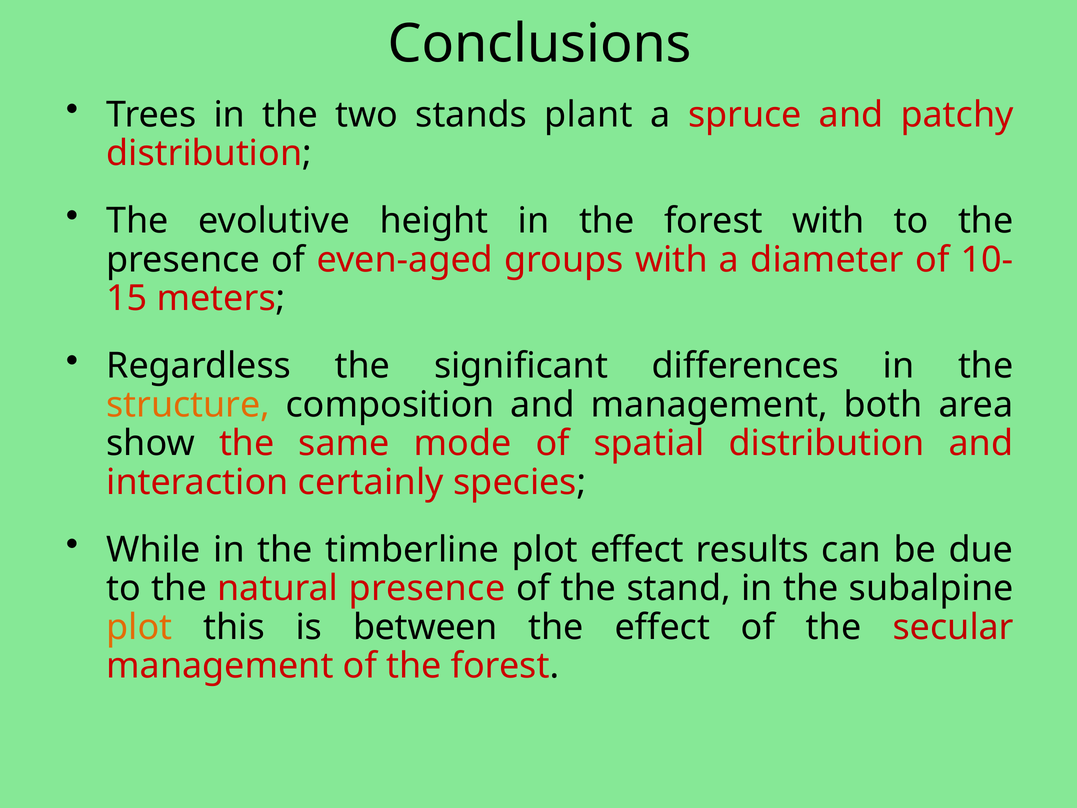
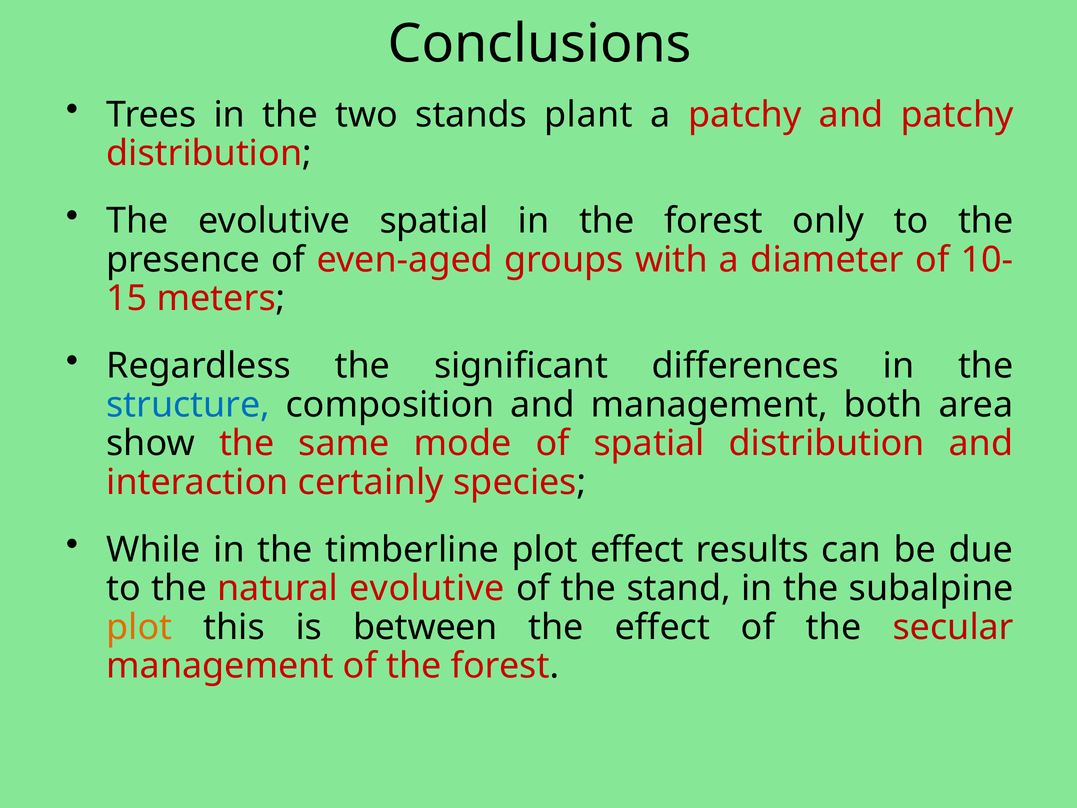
a spruce: spruce -> patchy
evolutive height: height -> spatial
forest with: with -> only
structure colour: orange -> blue
natural presence: presence -> evolutive
